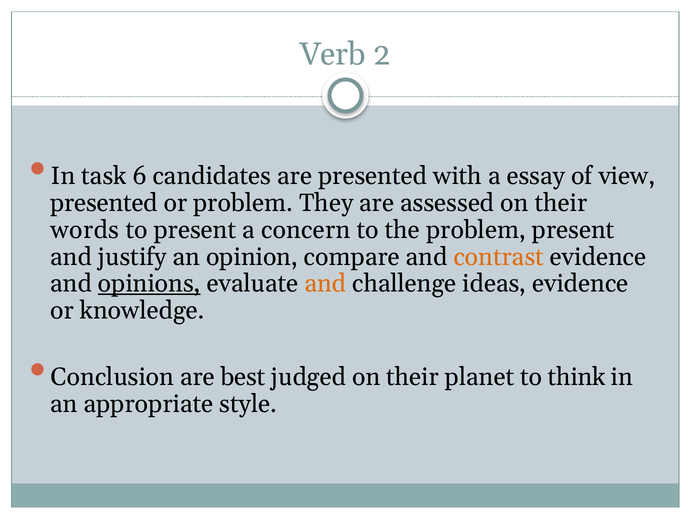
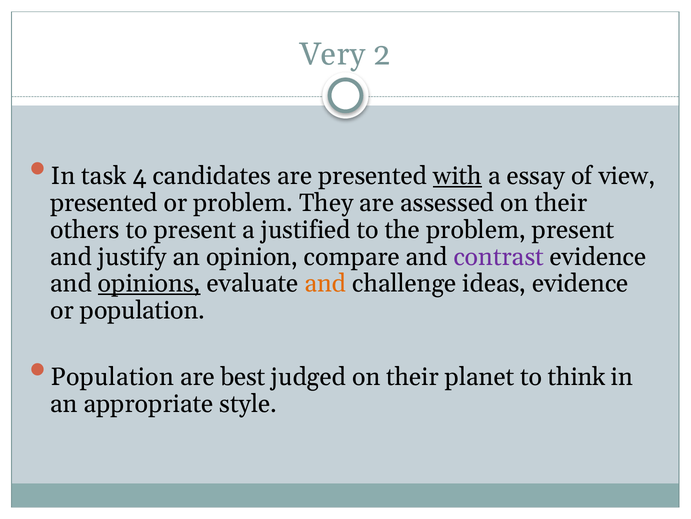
Verb: Verb -> Very
6: 6 -> 4
with underline: none -> present
words: words -> others
concern: concern -> justified
contrast colour: orange -> purple
or knowledge: knowledge -> population
Conclusion at (112, 376): Conclusion -> Population
